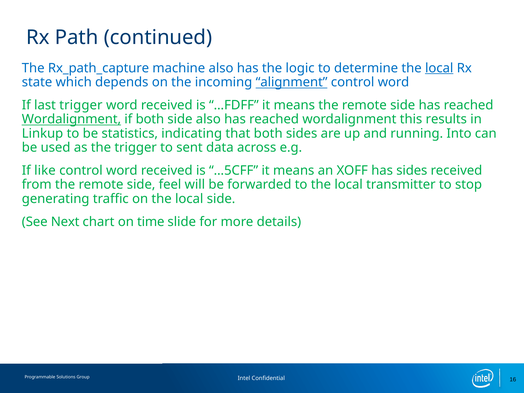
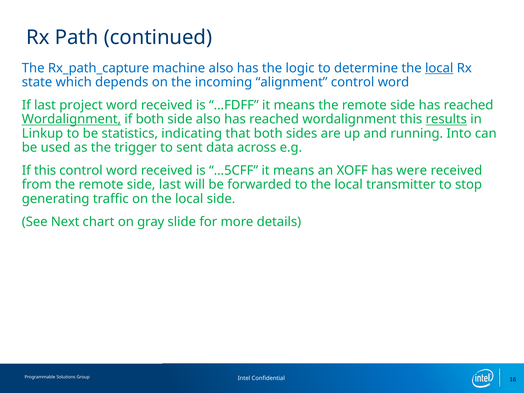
alignment underline: present -> none
last trigger: trigger -> project
results underline: none -> present
If like: like -> this
has sides: sides -> were
side feel: feel -> last
time: time -> gray
